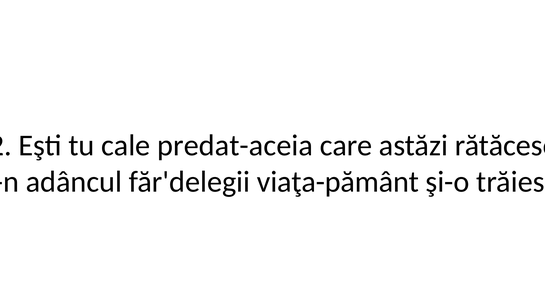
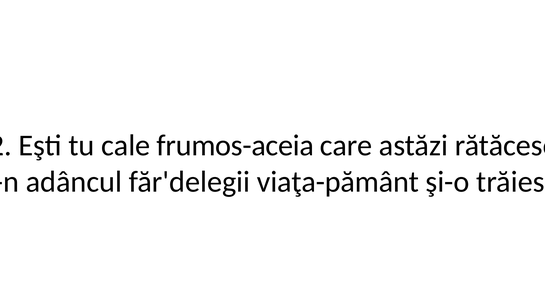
predat-aceia: predat-aceia -> frumos-aceia
